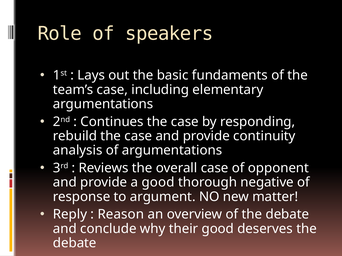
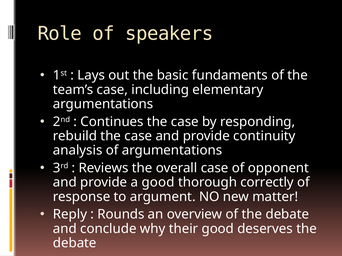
negative: negative -> correctly
Reason: Reason -> Rounds
